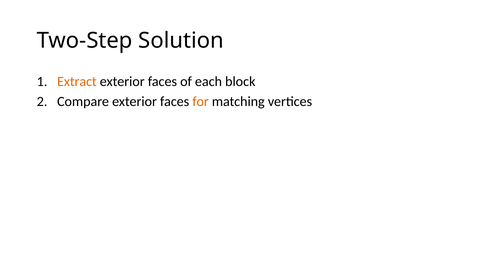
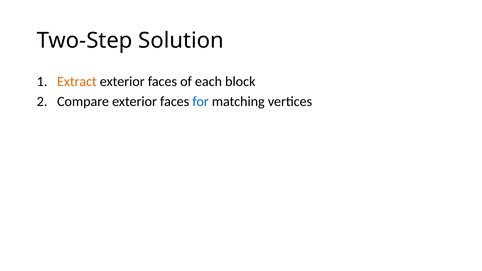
for colour: orange -> blue
